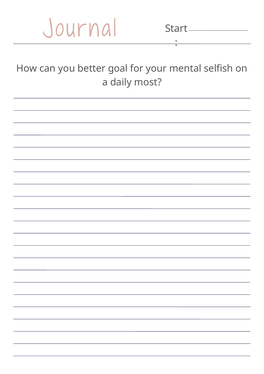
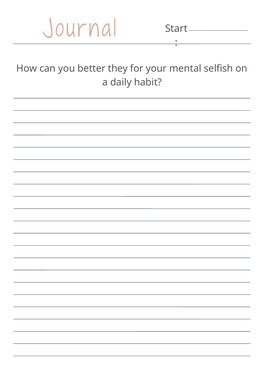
goal: goal -> they
most: most -> habit
